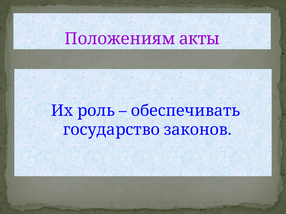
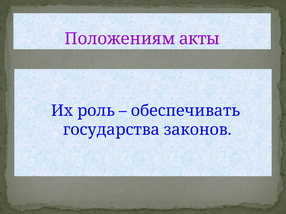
государство: государство -> государства
